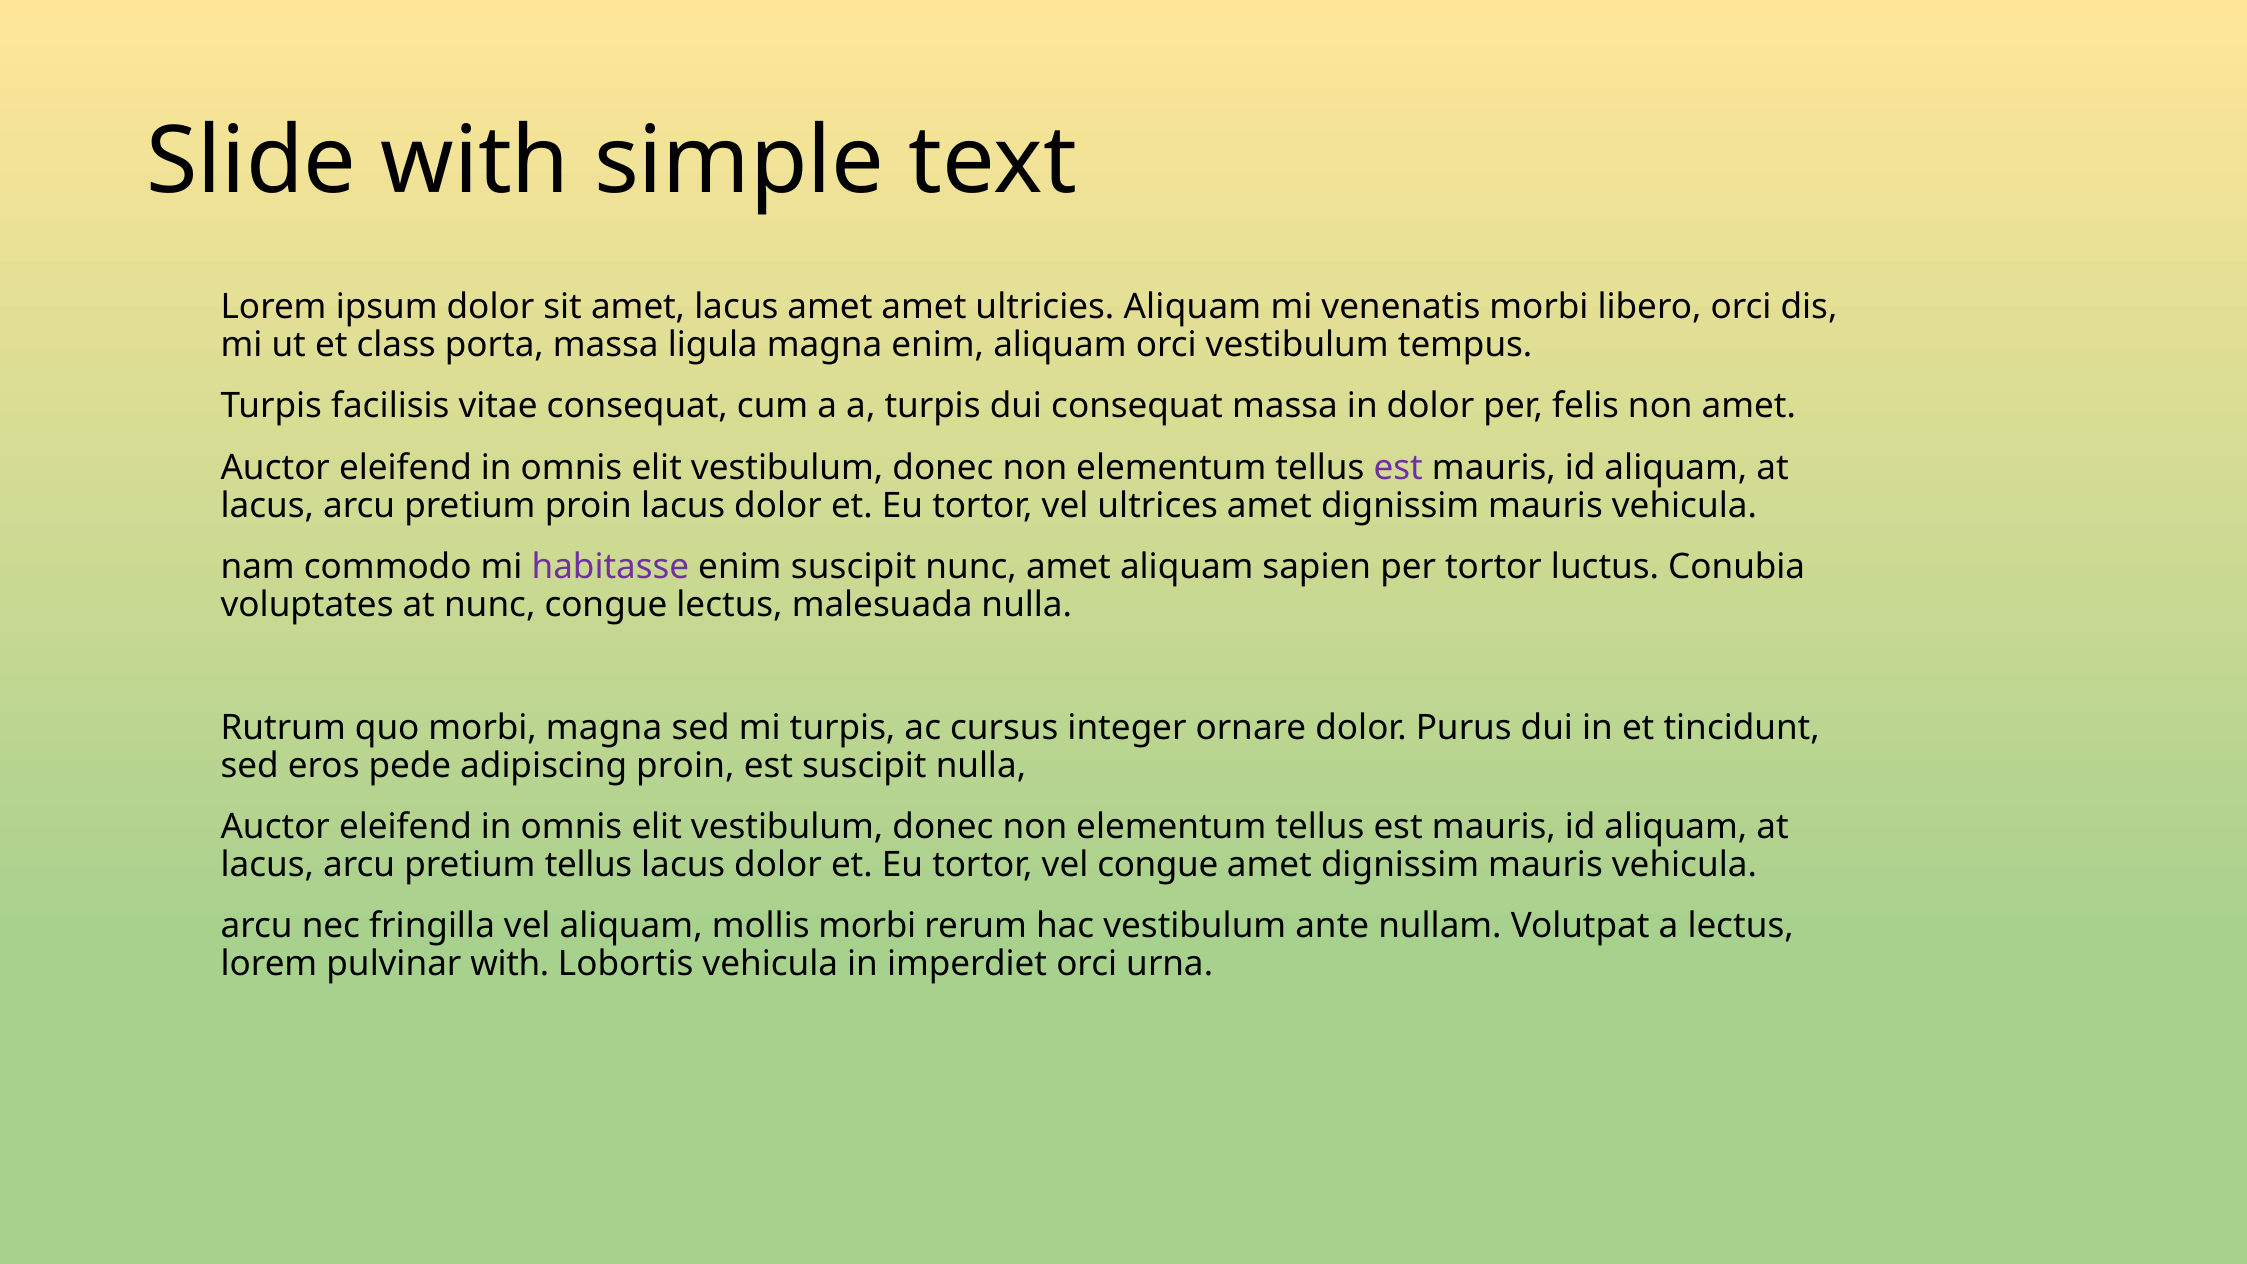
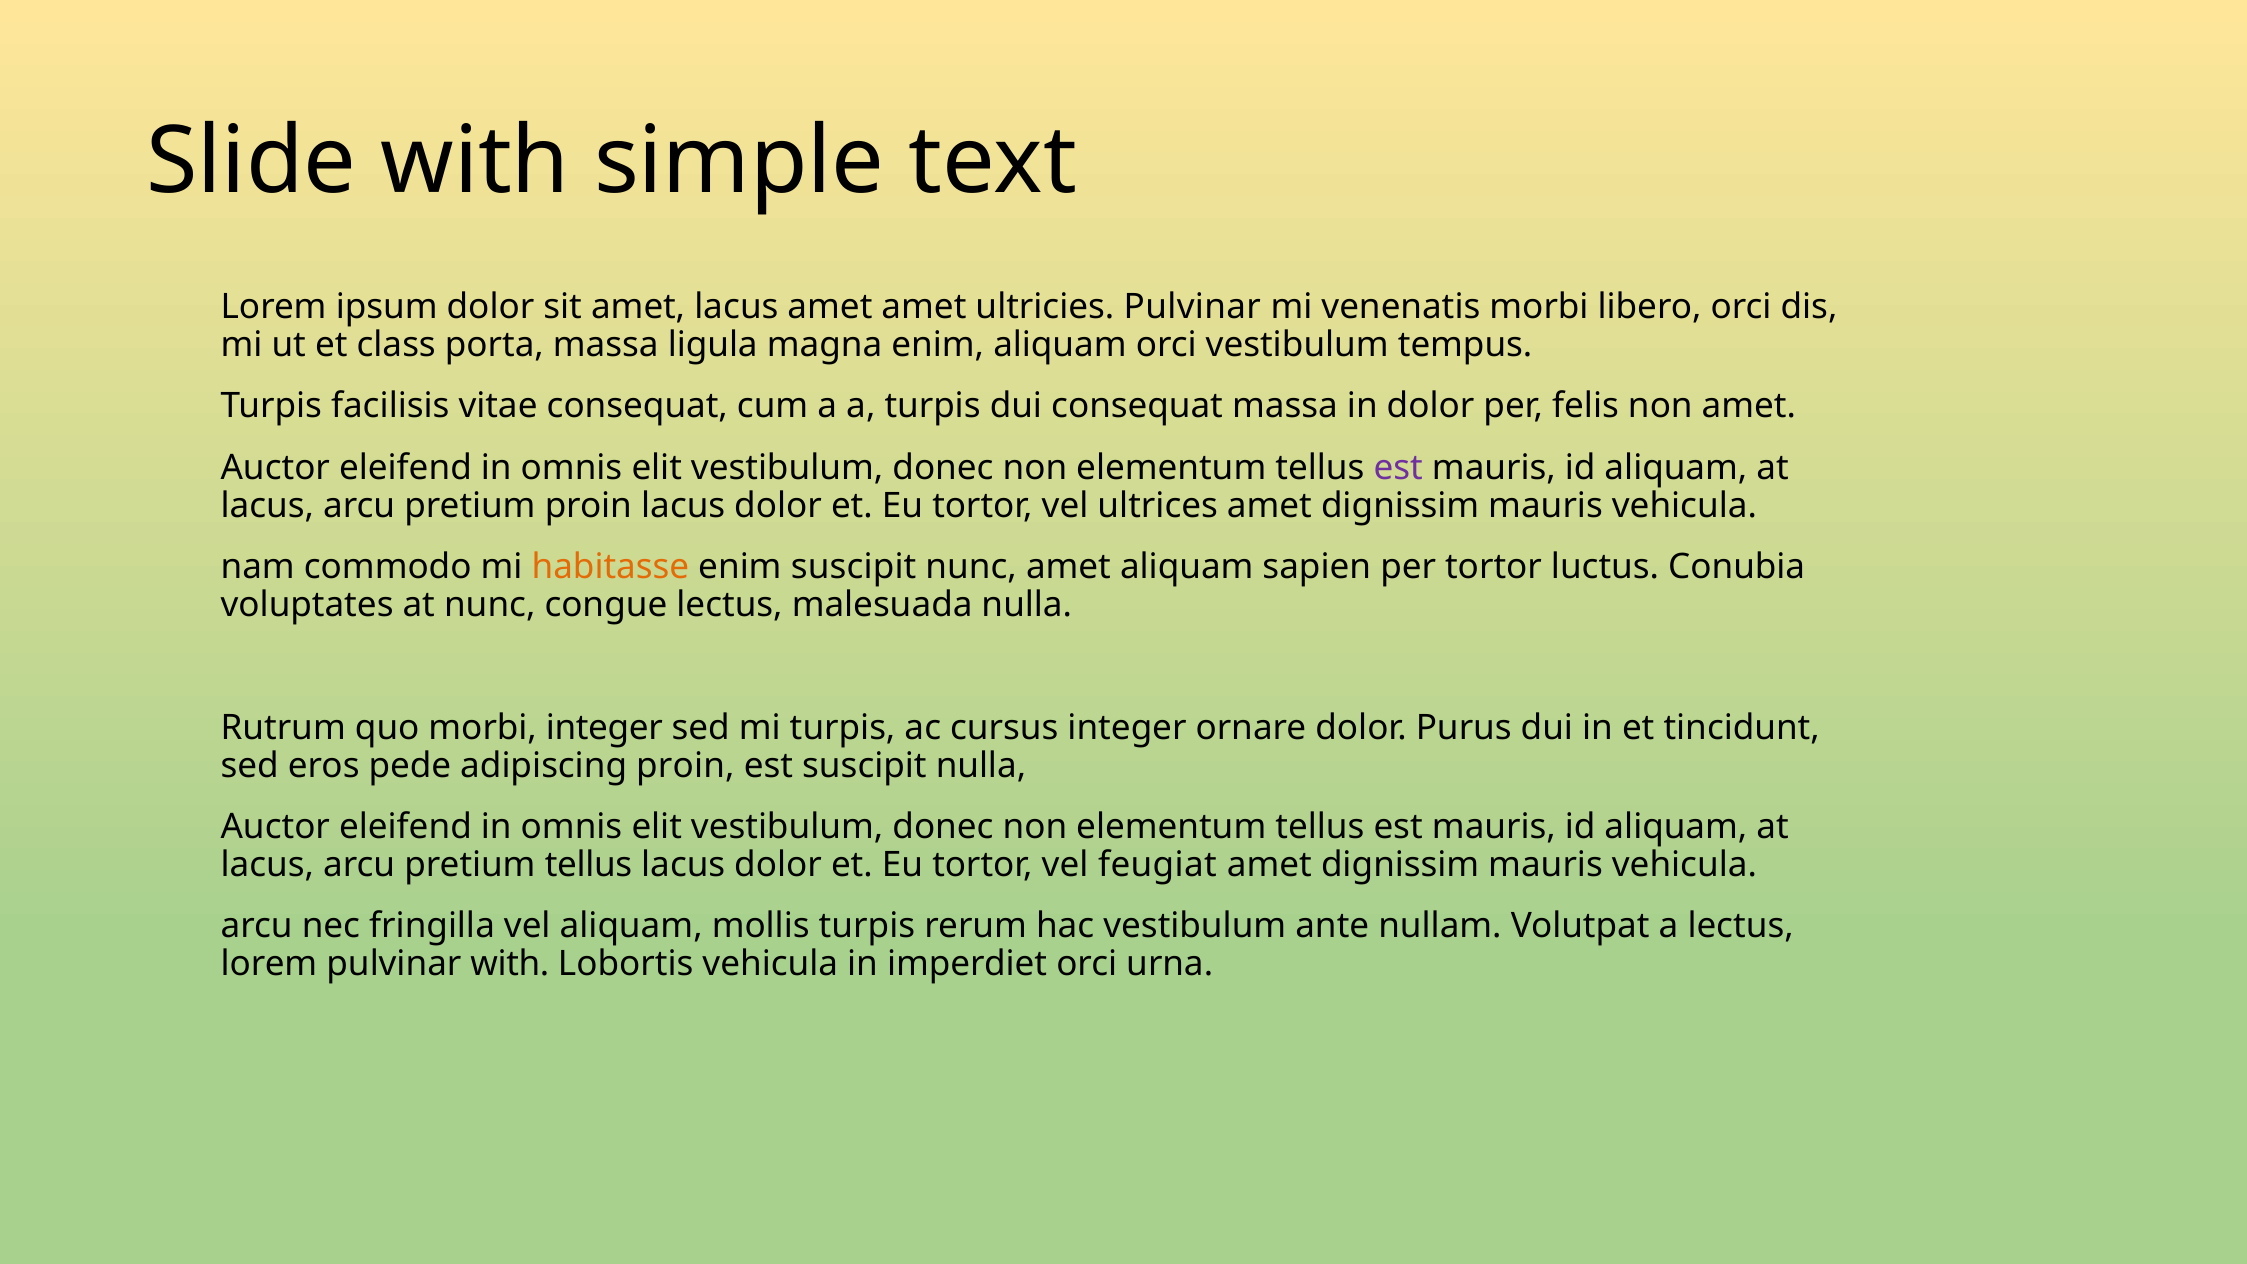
ultricies Aliquam: Aliquam -> Pulvinar
habitasse colour: purple -> orange
morbi magna: magna -> integer
vel congue: congue -> feugiat
mollis morbi: morbi -> turpis
